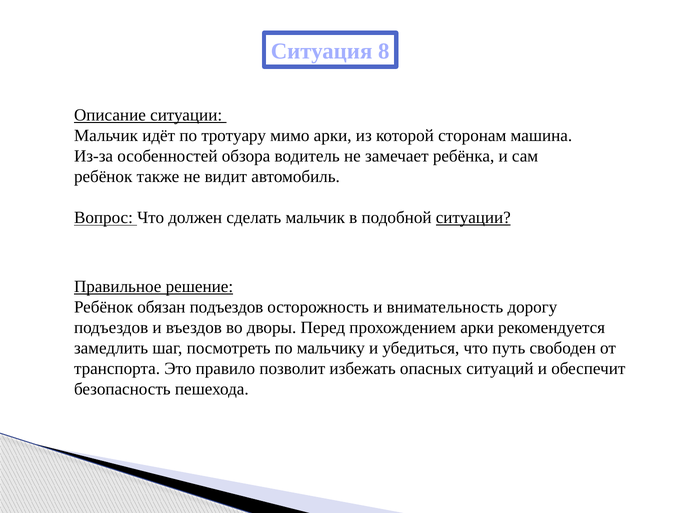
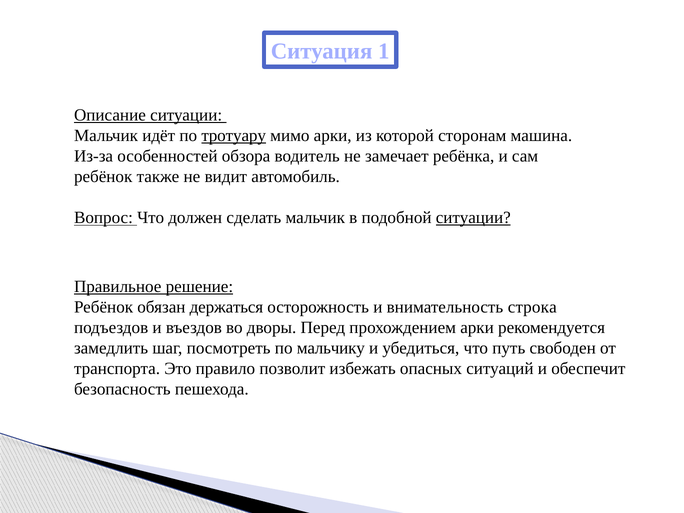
8: 8 -> 1
тротуару underline: none -> present
обязан подъездов: подъездов -> держаться
дорогу: дорогу -> строка
